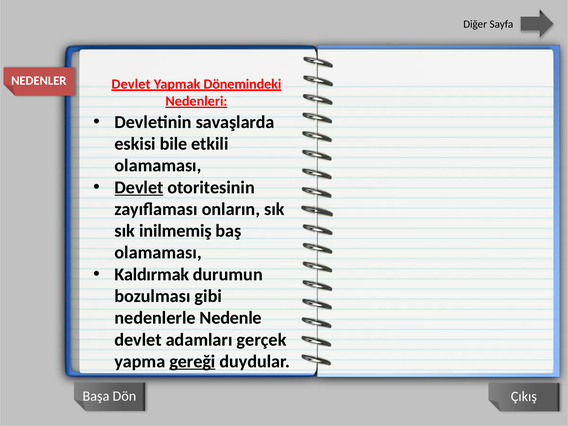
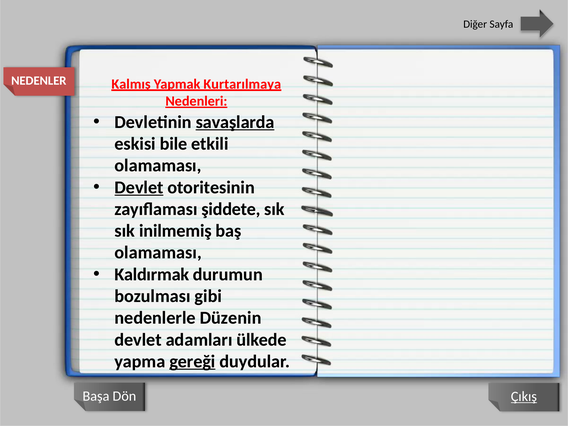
Devlet at (131, 84): Devlet -> Kalmış
Dönemindeki: Dönemindeki -> Kurtarılmaya
savaşlarda underline: none -> present
onların: onların -> şiddete
Nedenle: Nedenle -> Düzenin
gerçek: gerçek -> ülkede
Çıkış underline: none -> present
